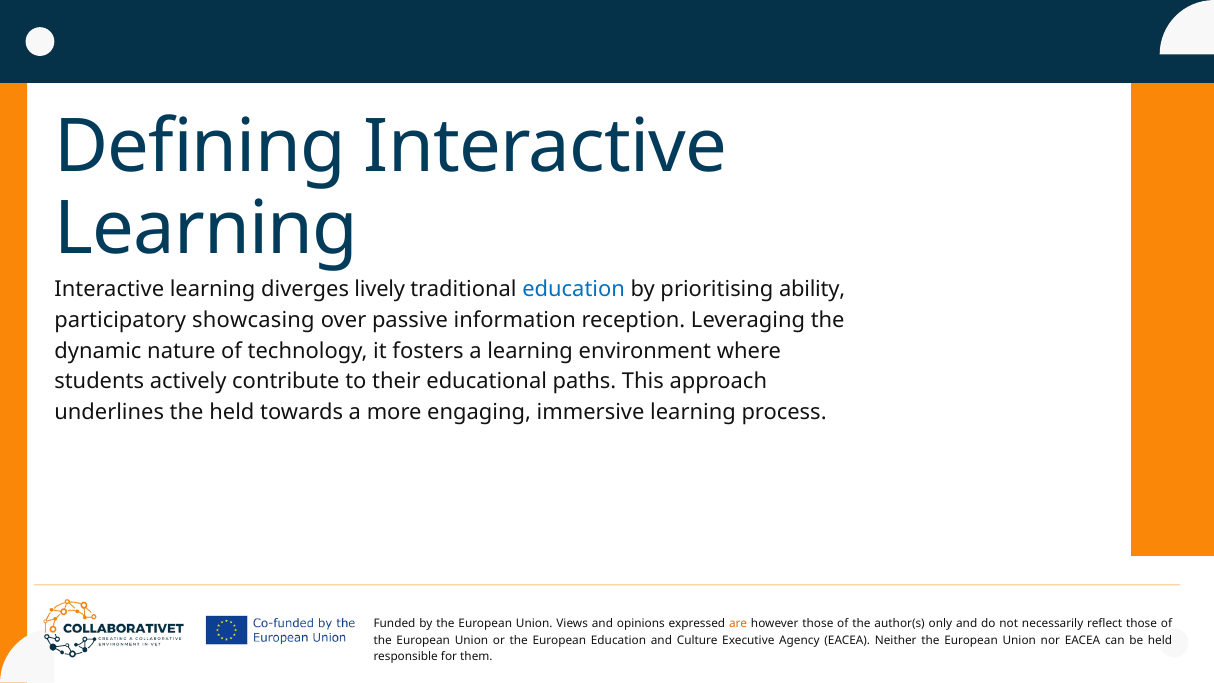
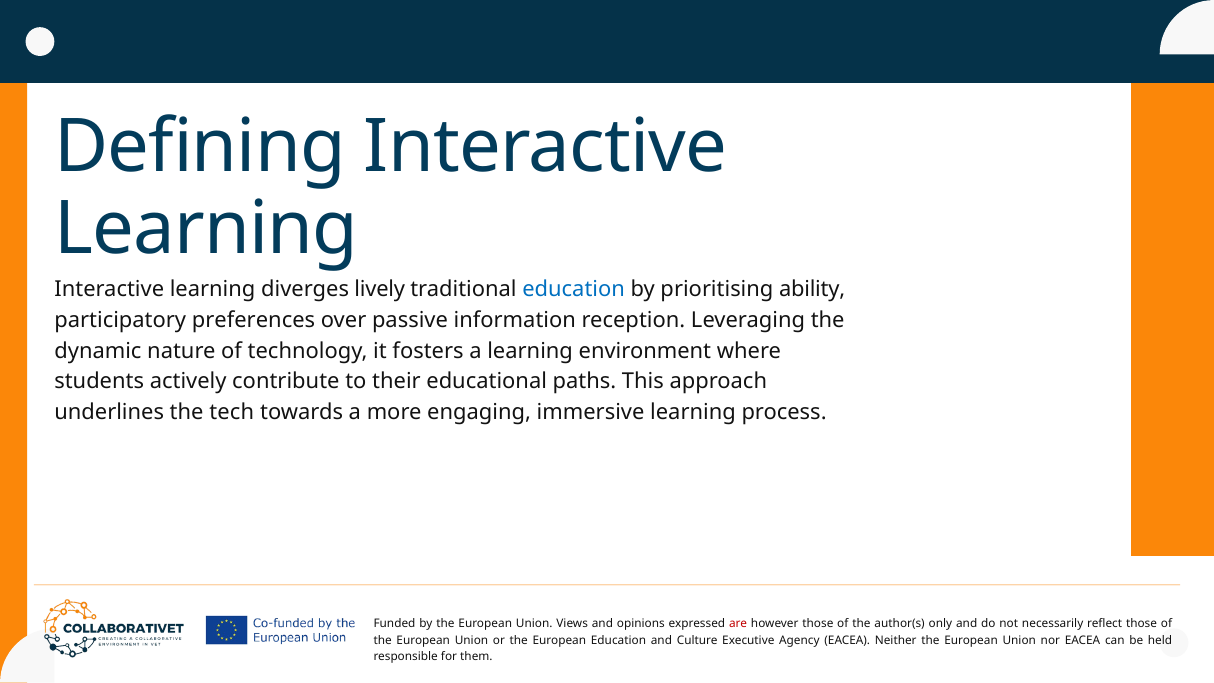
showcasing: showcasing -> preferences
the held: held -> tech
are colour: orange -> red
